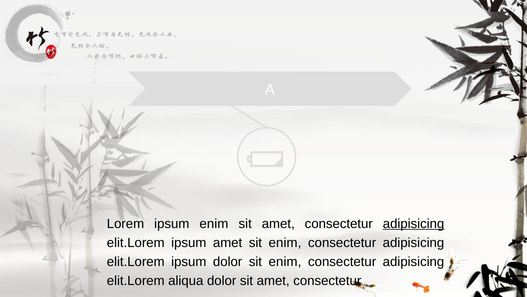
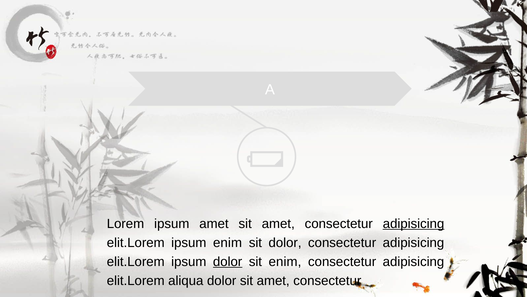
ipsum enim: enim -> amet
ipsum amet: amet -> enim
enim at (285, 242): enim -> dolor
dolor at (228, 261) underline: none -> present
